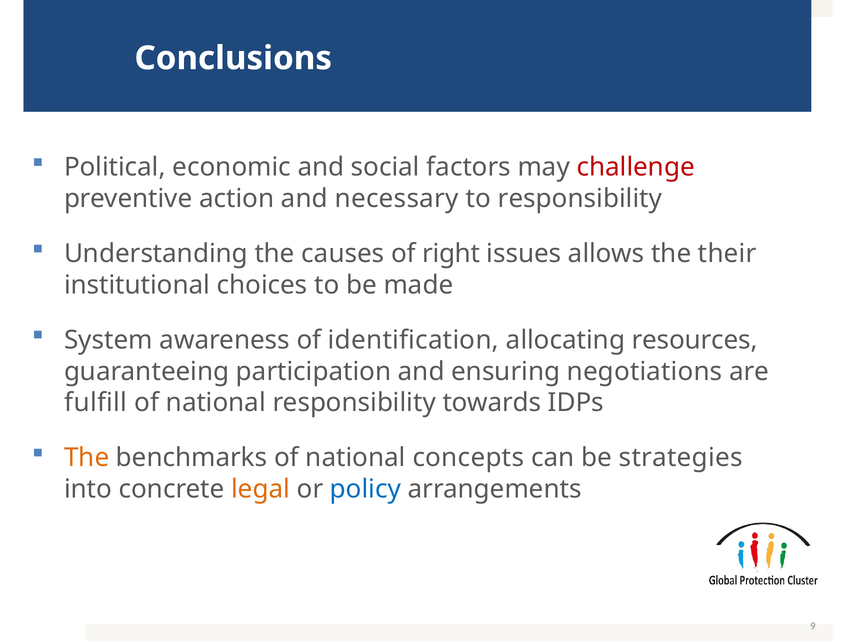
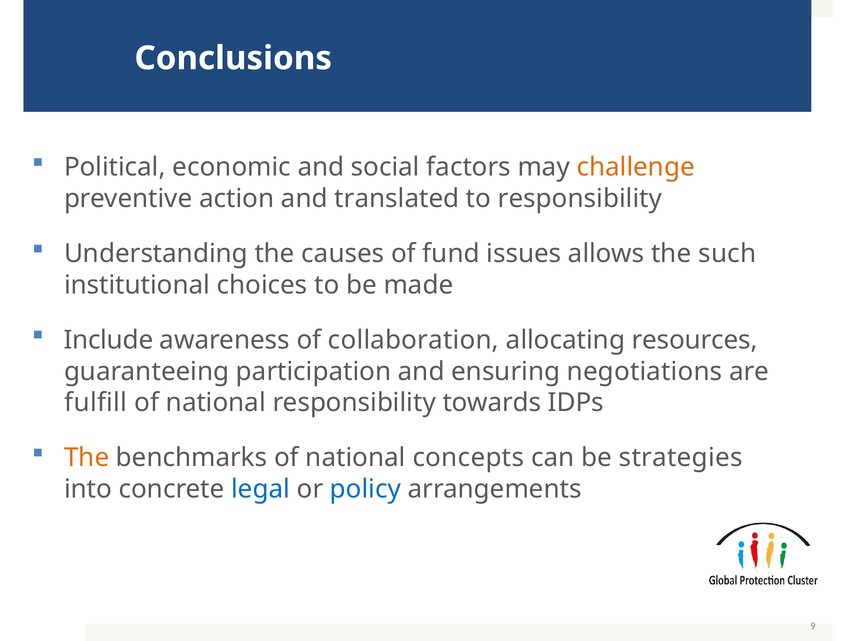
challenge colour: red -> orange
necessary: necessary -> translated
right: right -> fund
their: their -> such
System: System -> Include
identification: identification -> collaboration
legal colour: orange -> blue
